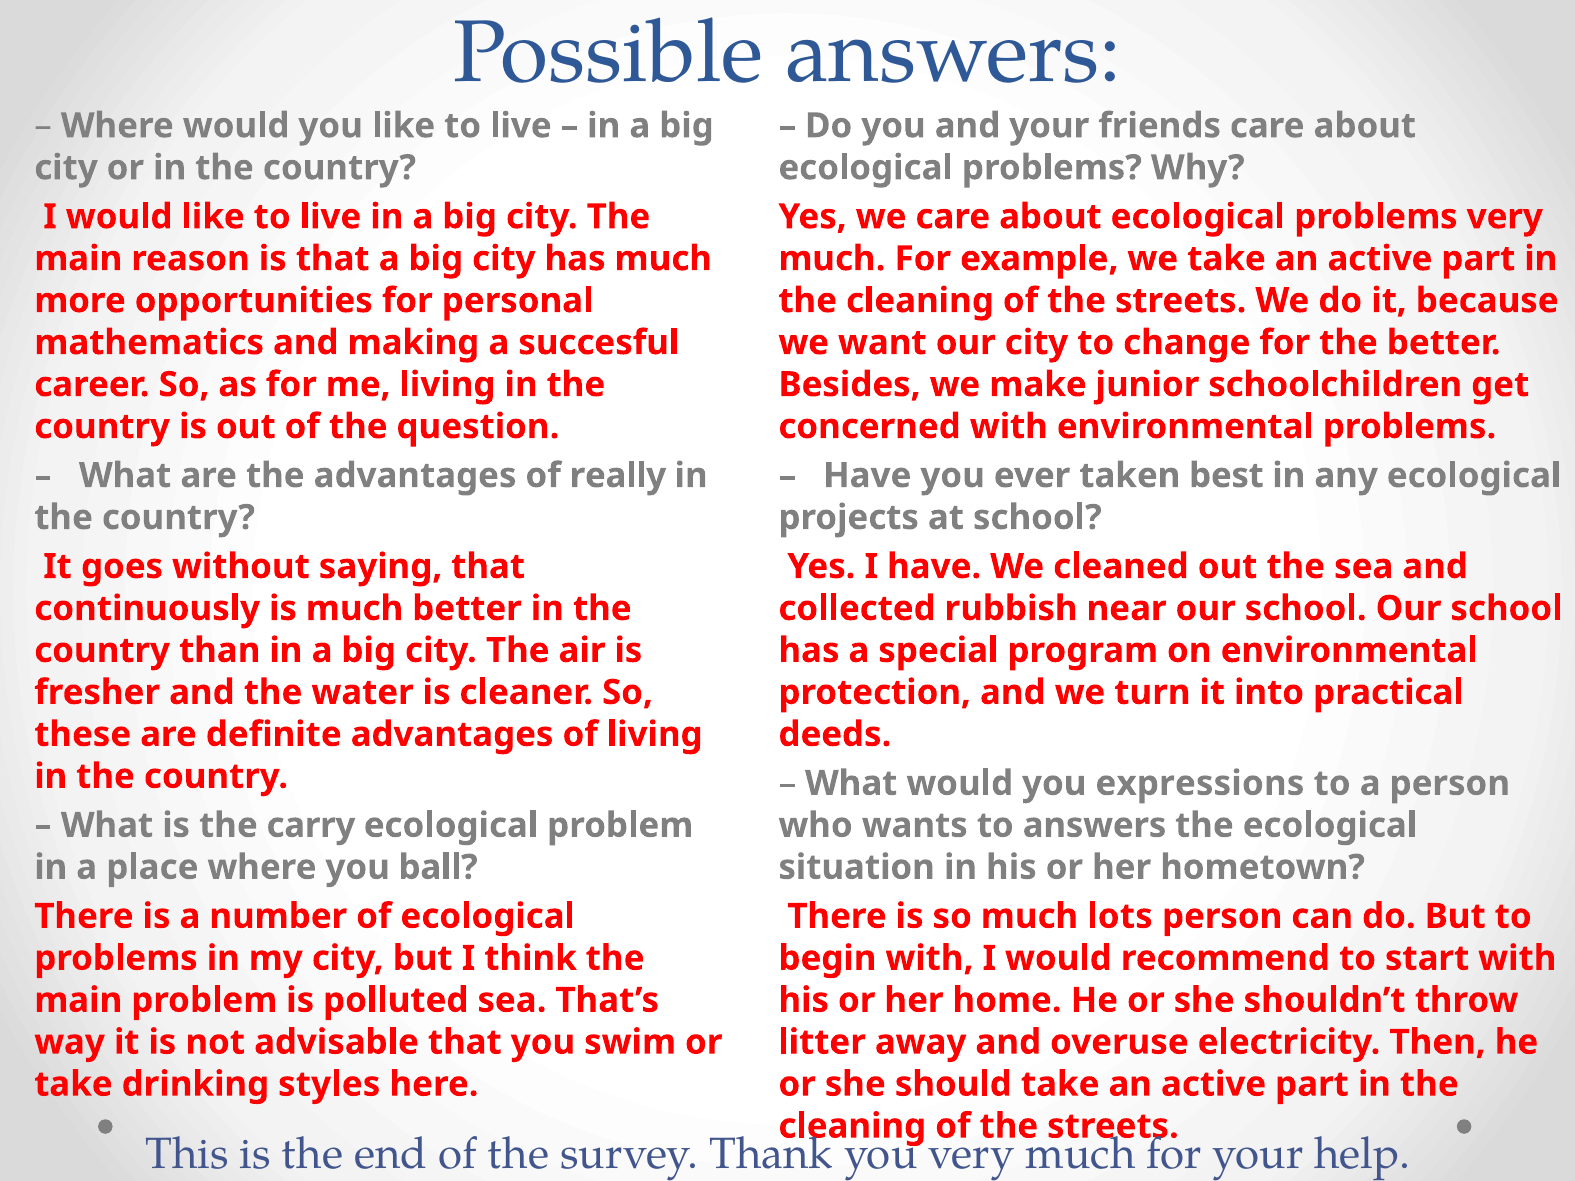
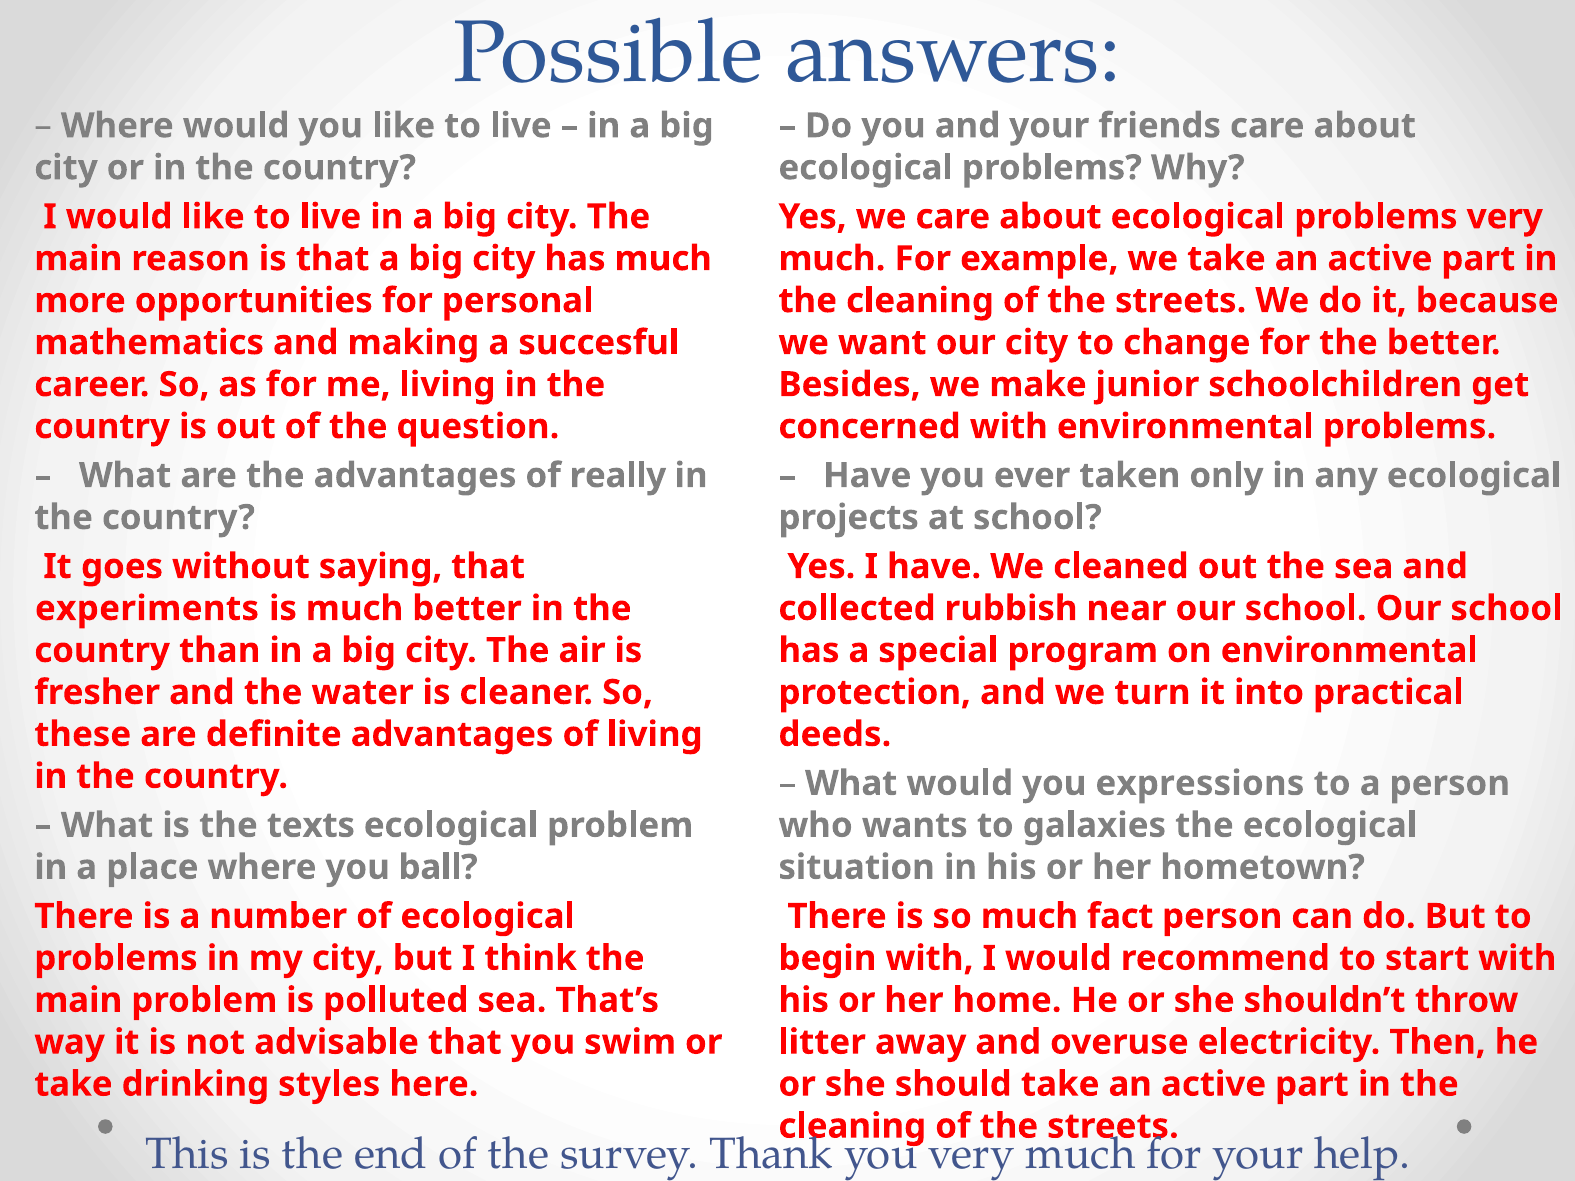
best: best -> only
continuously: continuously -> experiments
carry: carry -> texts
to answers: answers -> galaxies
lots: lots -> fact
